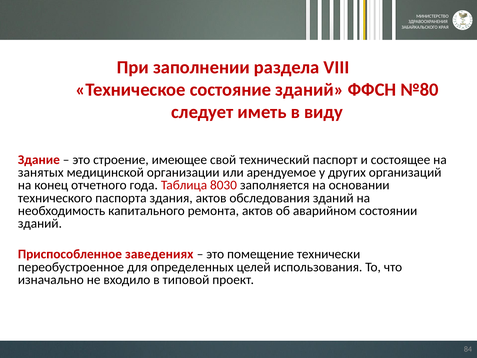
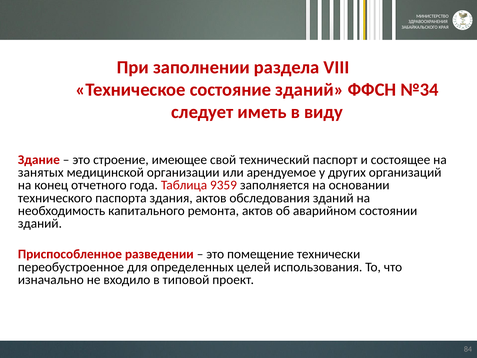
№80: №80 -> №34
8030: 8030 -> 9359
заведениях: заведениях -> разведении
